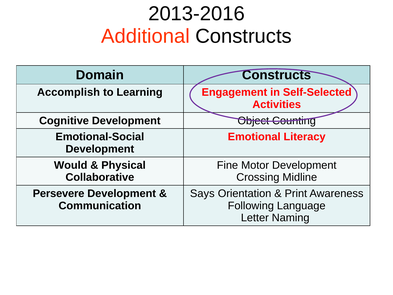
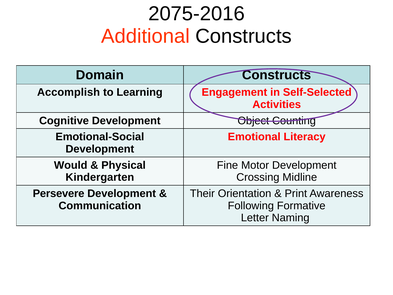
2013-2016: 2013-2016 -> 2075-2016
Collaborative: Collaborative -> Kindergarten
Says: Says -> Their
Language: Language -> Formative
